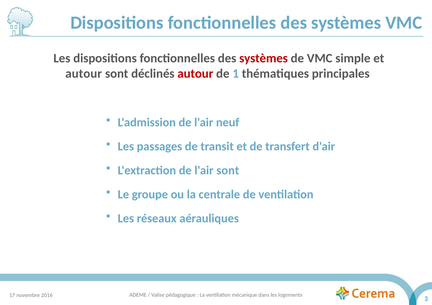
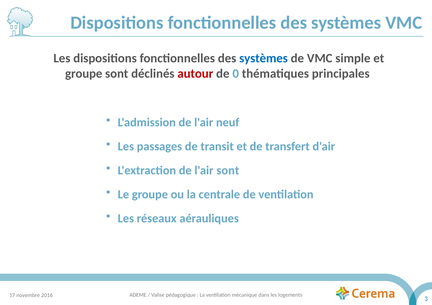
systèmes at (264, 58) colour: red -> blue
autour at (84, 74): autour -> groupe
1: 1 -> 0
